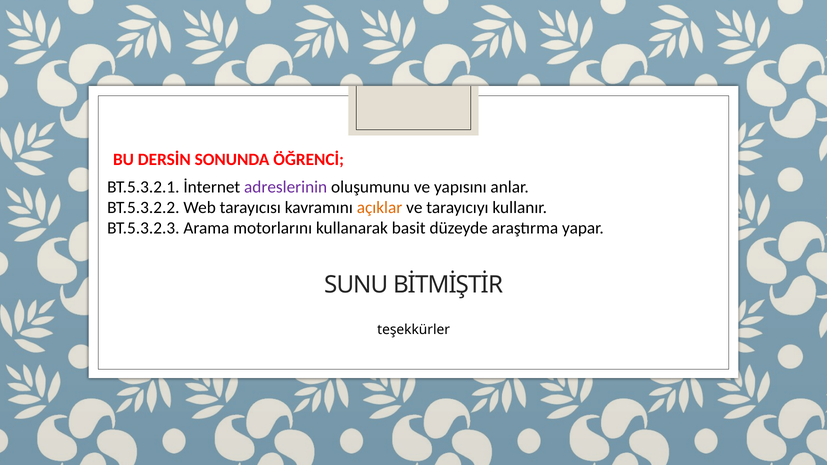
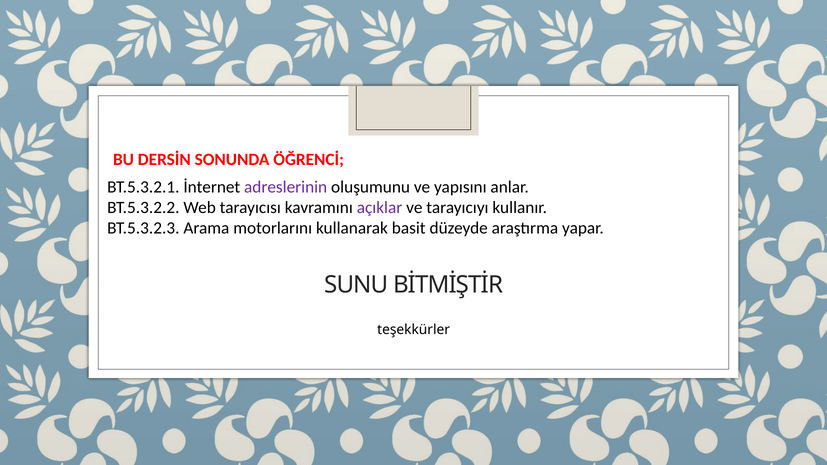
açıklar colour: orange -> purple
